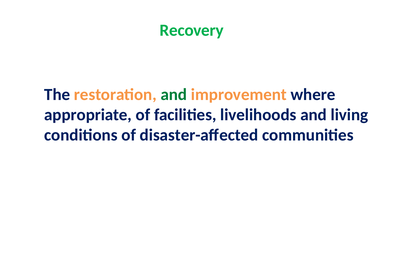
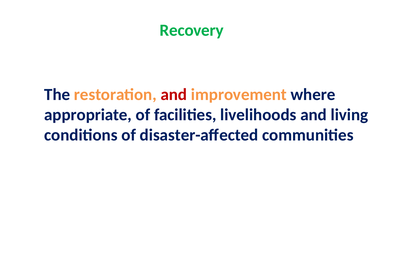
and at (174, 95) colour: green -> red
